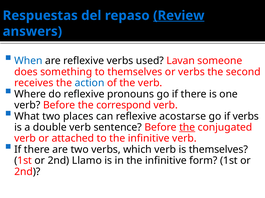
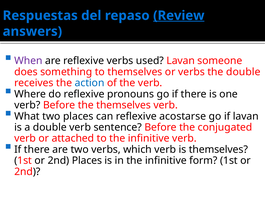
When colour: blue -> purple
the second: second -> double
the correspond: correspond -> themselves
if verbs: verbs -> lavan
the at (187, 128) underline: present -> none
2nd Llamo: Llamo -> Places
